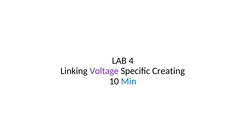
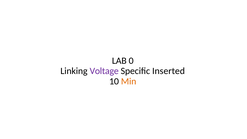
4: 4 -> 0
Creating: Creating -> Inserted
Min colour: blue -> orange
